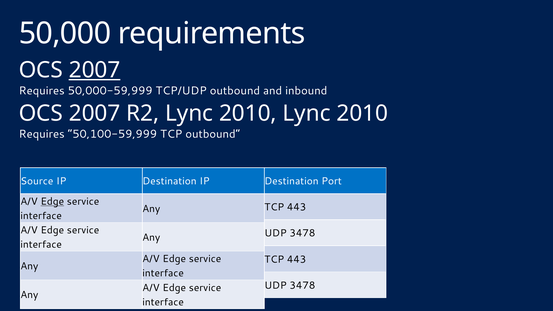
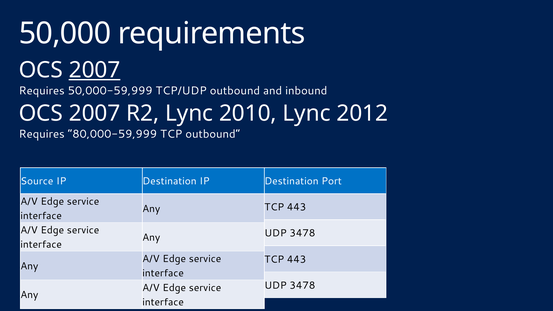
2010 Lync 2010: 2010 -> 2012
50,100-59,999: 50,100-59,999 -> 80,000-59,999
Edge at (52, 201) underline: present -> none
